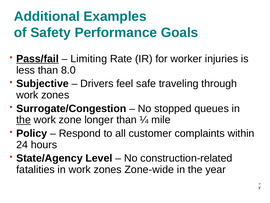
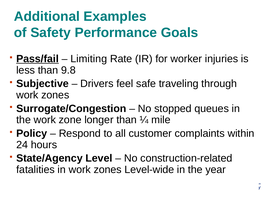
8.0: 8.0 -> 9.8
the at (24, 120) underline: present -> none
Zone-wide: Zone-wide -> Level-wide
